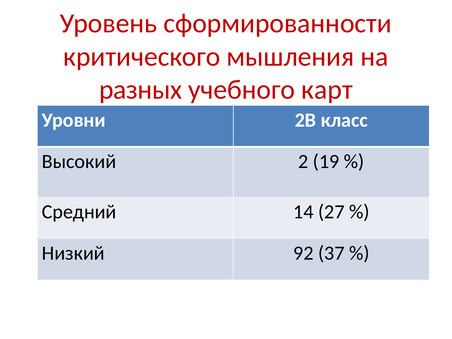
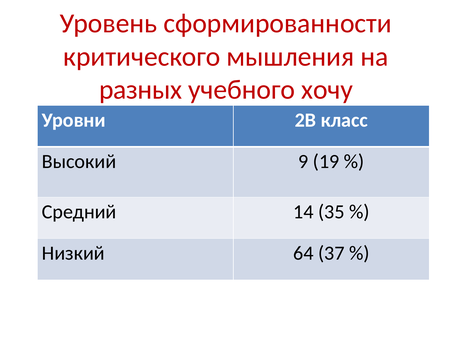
карт: карт -> хочу
2: 2 -> 9
27: 27 -> 35
92: 92 -> 64
